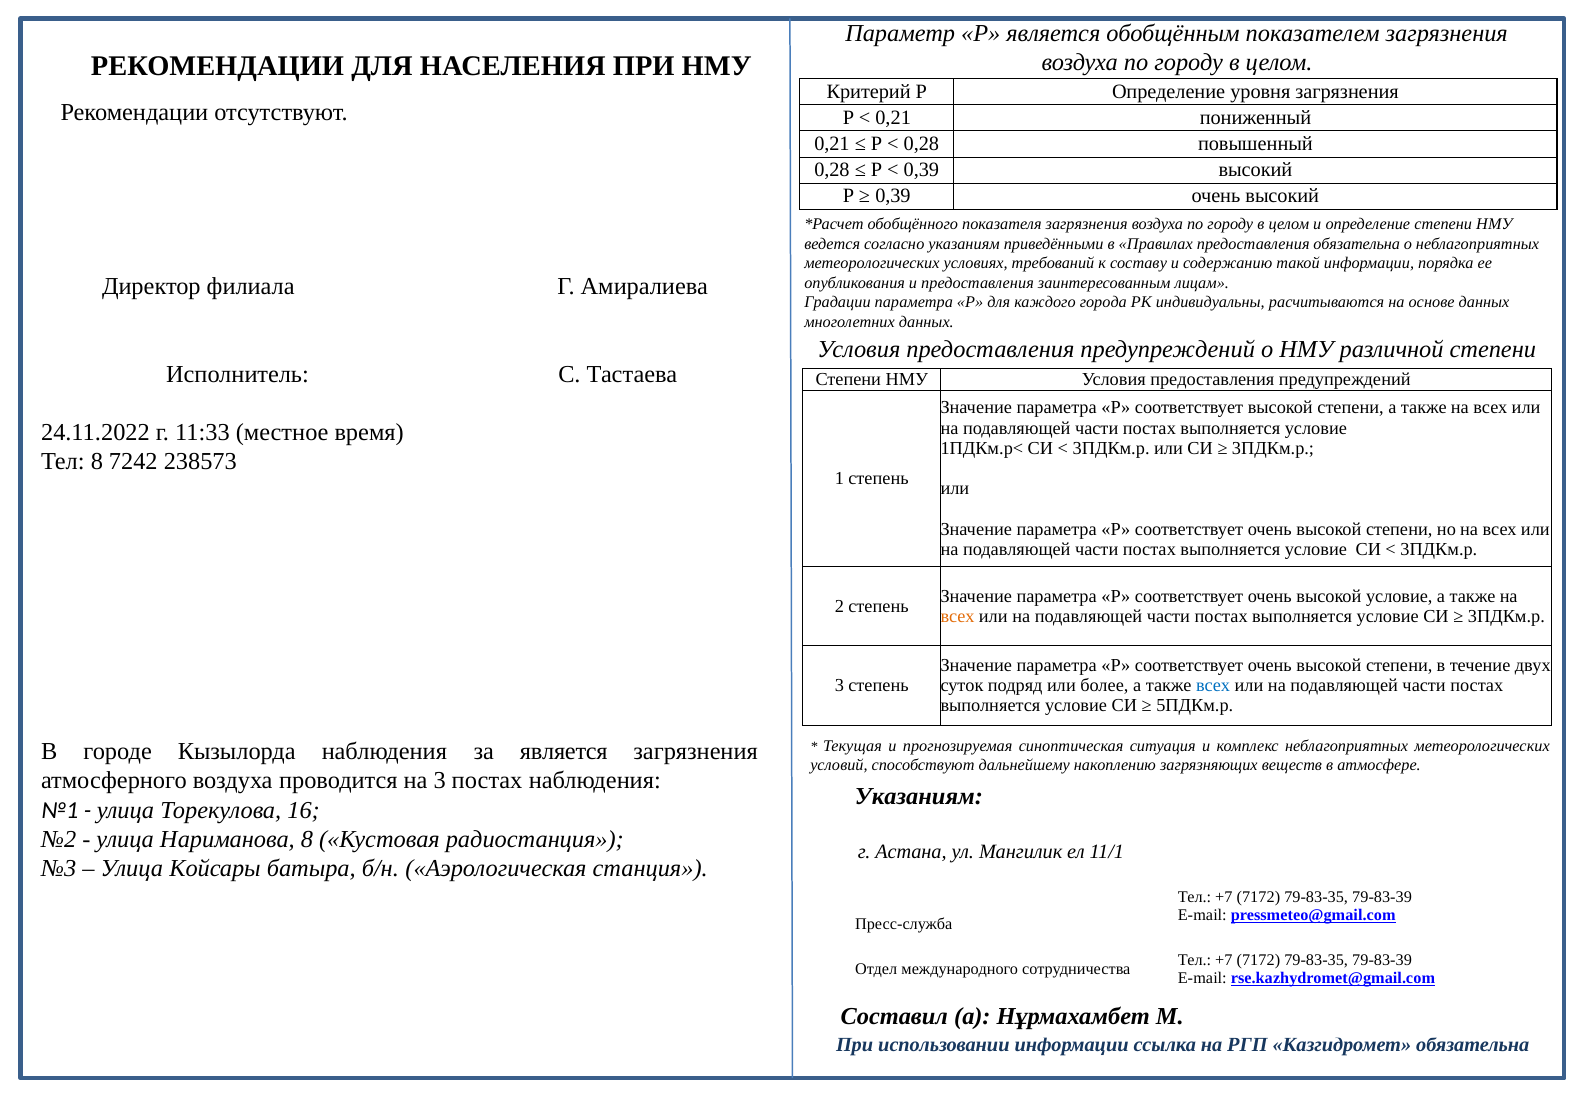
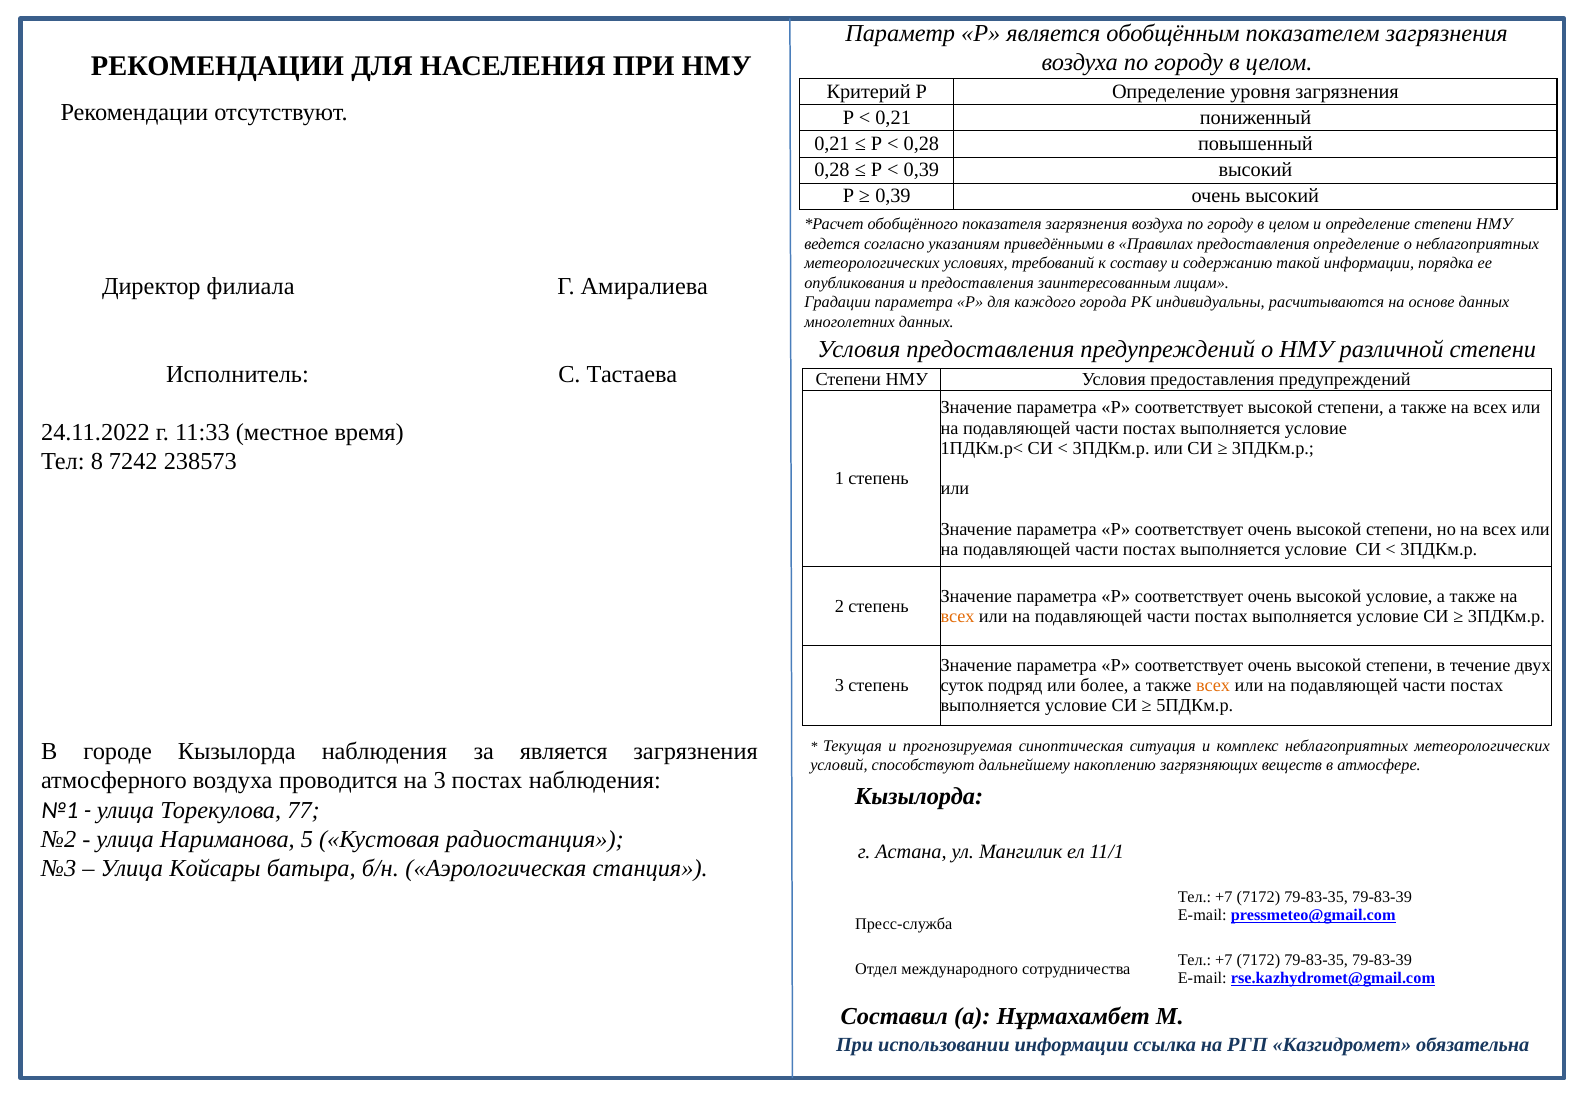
предоставления обязательна: обязательна -> определение
всех at (1213, 686) colour: blue -> orange
Указаниям at (919, 797): Указаниям -> Кызылорда
16: 16 -> 77
Нариманова 8: 8 -> 5
